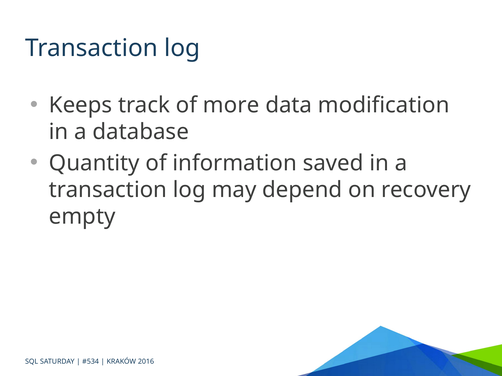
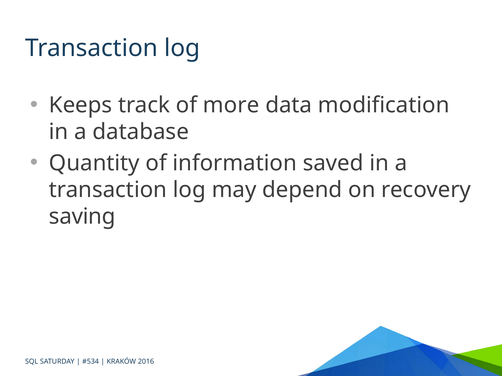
empty: empty -> saving
